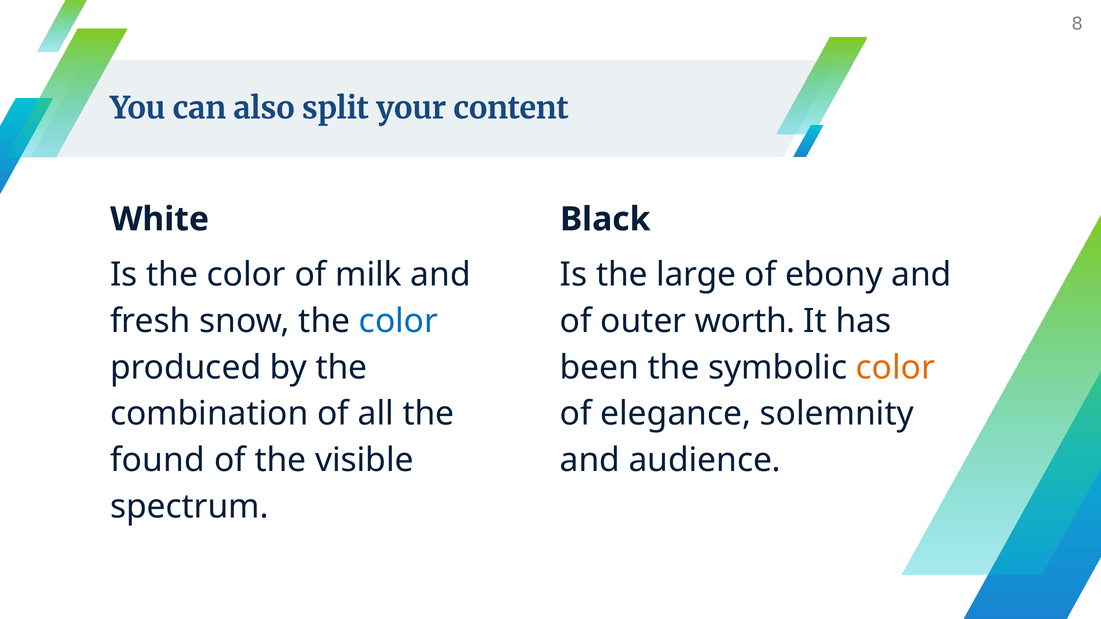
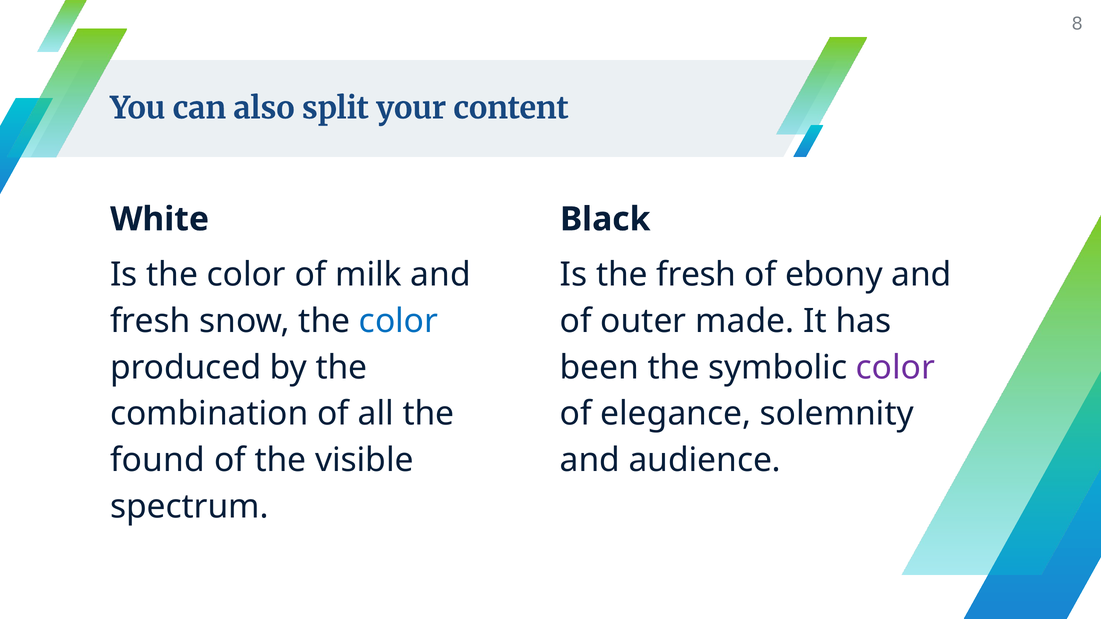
the large: large -> fresh
worth: worth -> made
color at (896, 368) colour: orange -> purple
